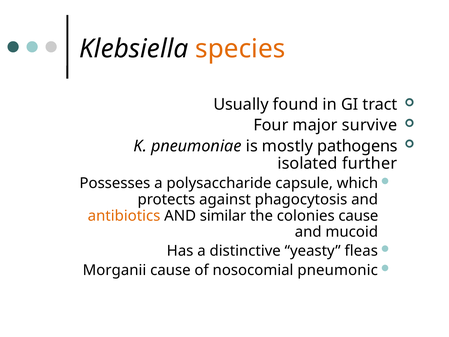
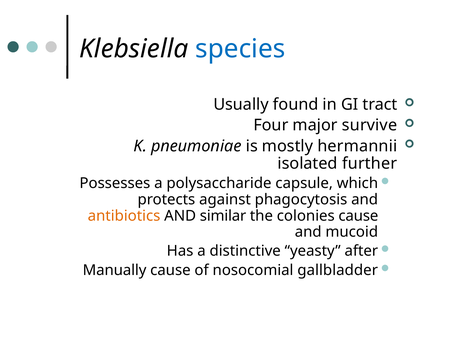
species colour: orange -> blue
pathogens: pathogens -> hermannii
fleas: fleas -> after
Morganii: Morganii -> Manually
pneumonic: pneumonic -> gallbladder
